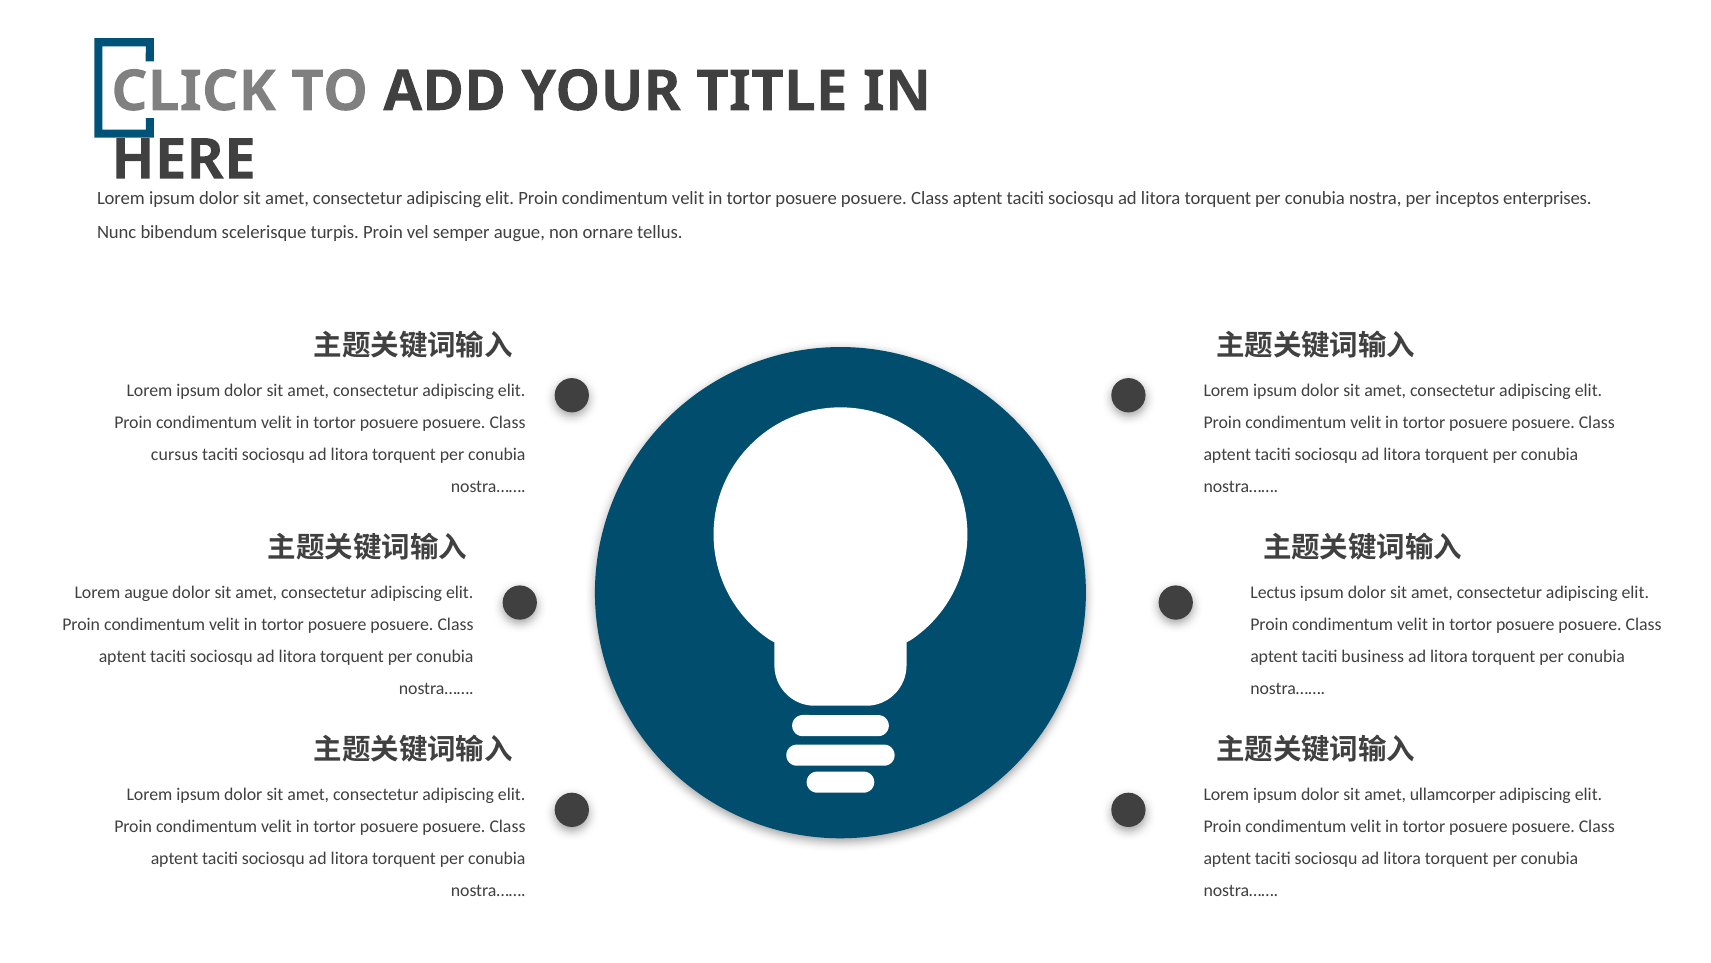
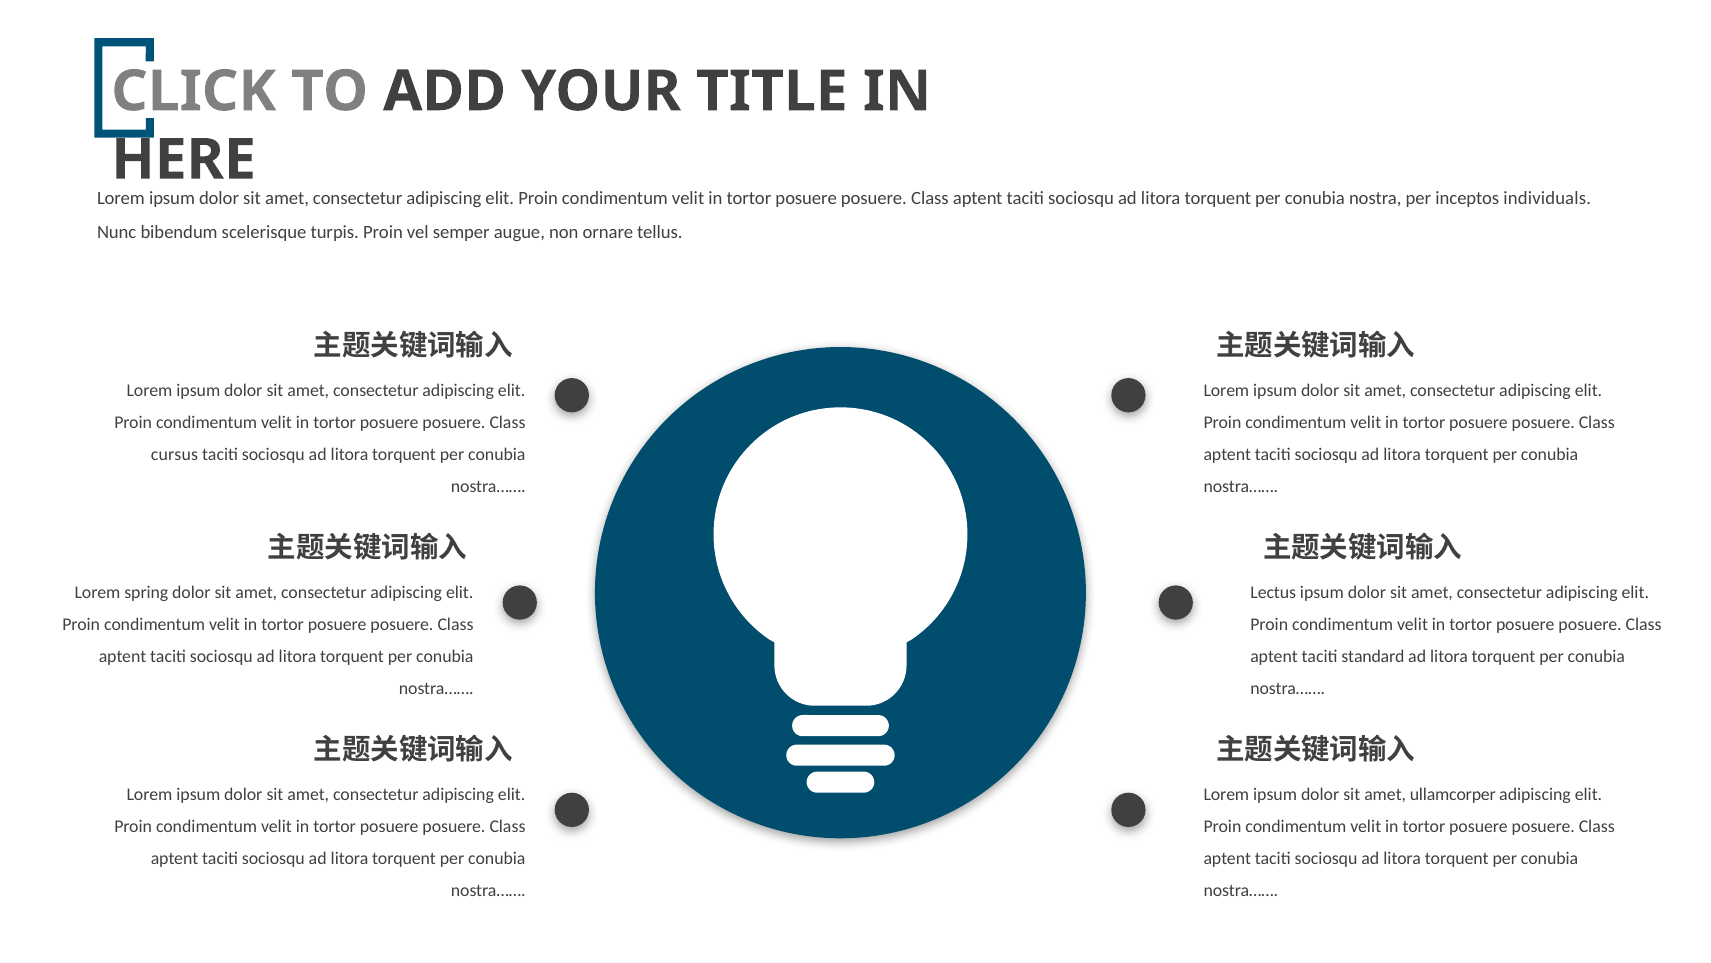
enterprises: enterprises -> individuals
Lorem augue: augue -> spring
business: business -> standard
